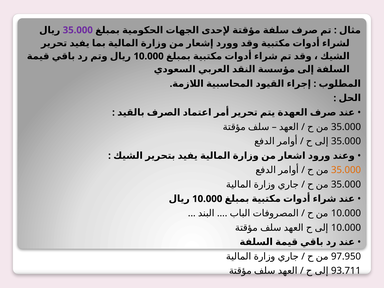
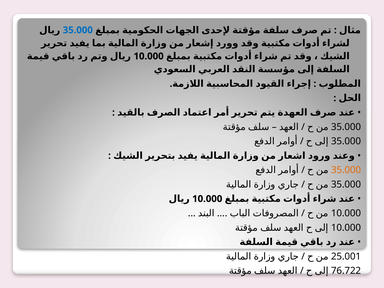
35.000 at (78, 30) colour: purple -> blue
97.950: 97.950 -> 25.001
93.711: 93.711 -> 76.722
